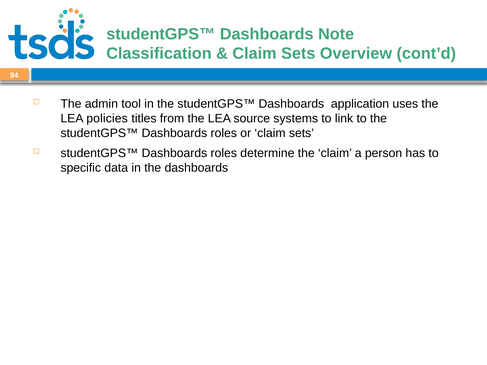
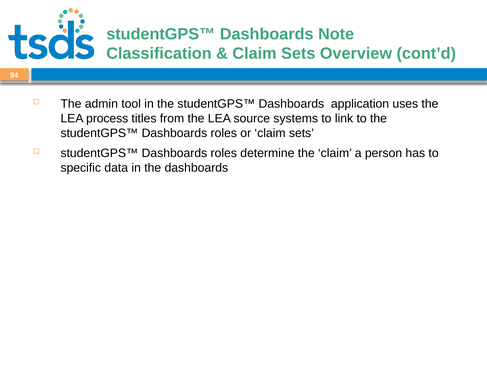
policies: policies -> process
